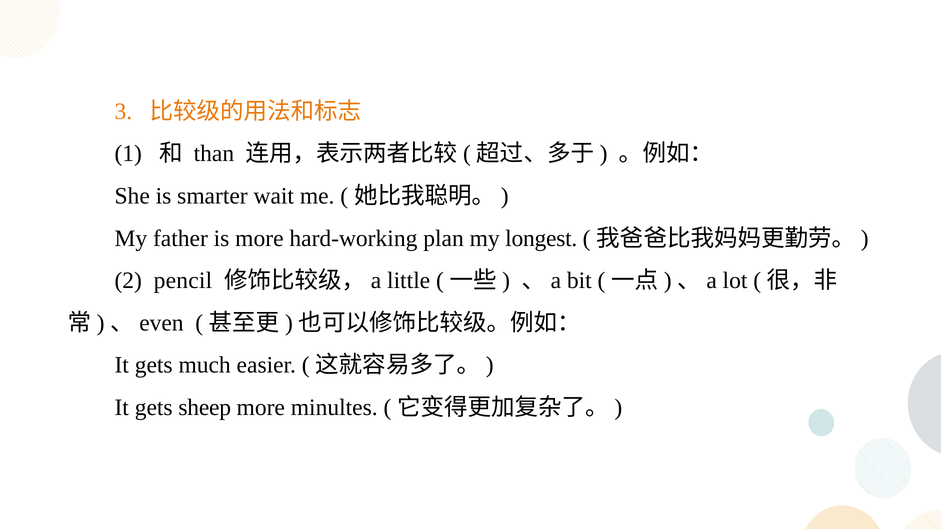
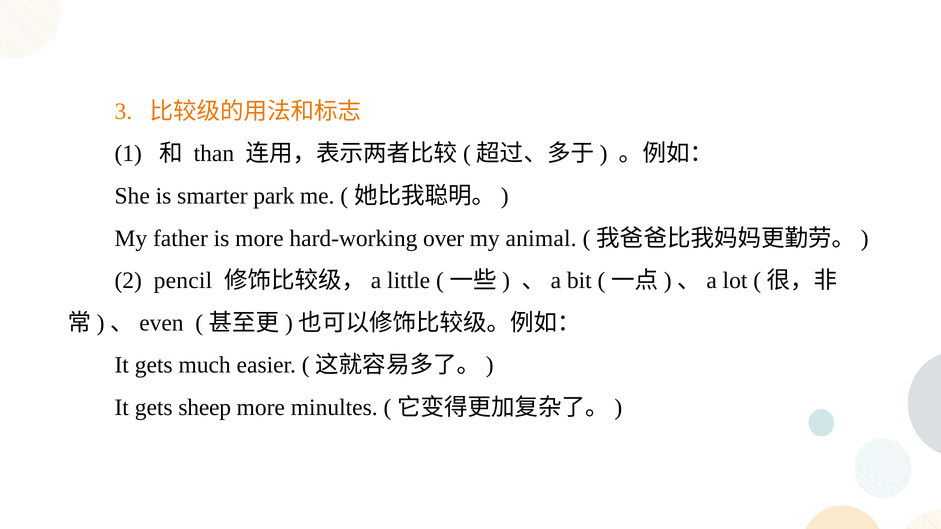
wait: wait -> park
plan: plan -> over
longest: longest -> animal
